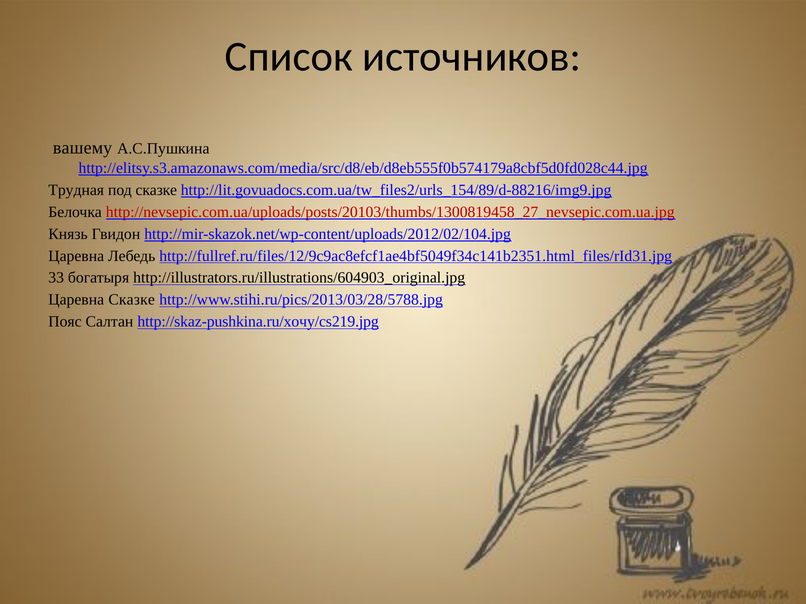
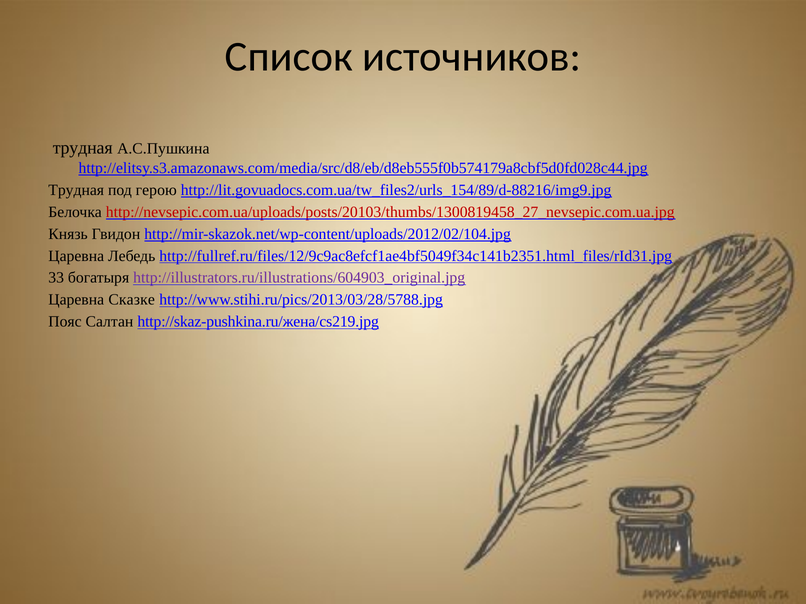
вашему at (83, 148): вашему -> трудная
под сказке: сказке -> герою
http://illustrators.ru/illustrations/604903_original.jpg colour: black -> purple
http://skaz-pushkina.ru/хочу/cs219.jpg: http://skaz-pushkina.ru/хочу/cs219.jpg -> http://skaz-pushkina.ru/жена/cs219.jpg
